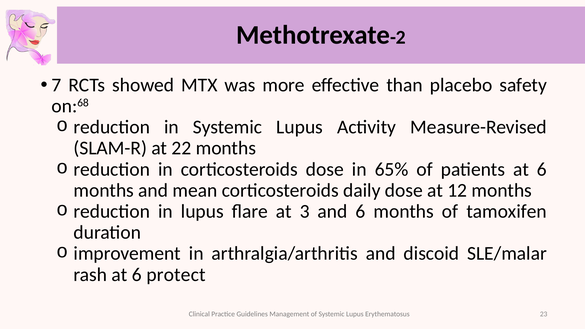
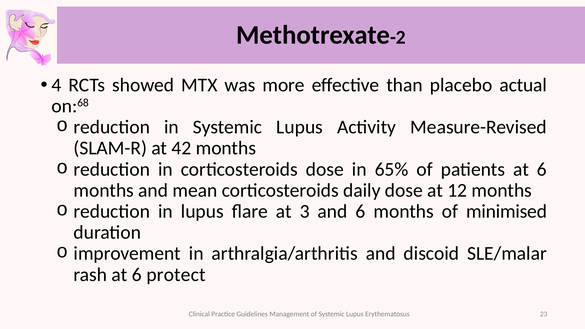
7: 7 -> 4
safety: safety -> actual
22: 22 -> 42
tamoxifen: tamoxifen -> minimised
